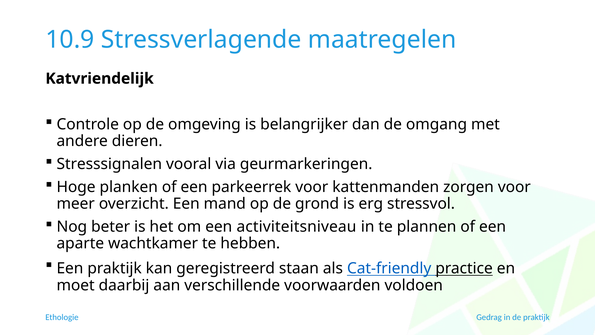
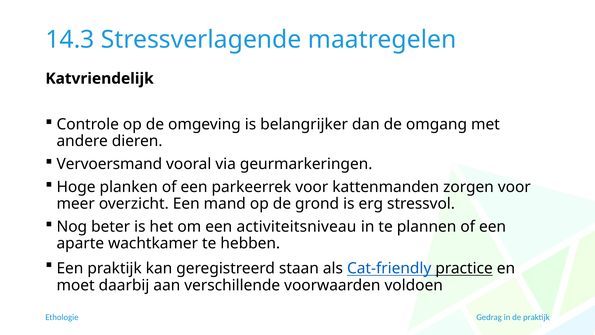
10.9: 10.9 -> 14.3
Stresssignalen: Stresssignalen -> Vervoersmand
